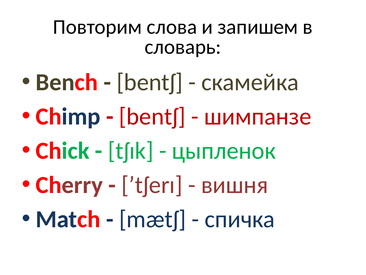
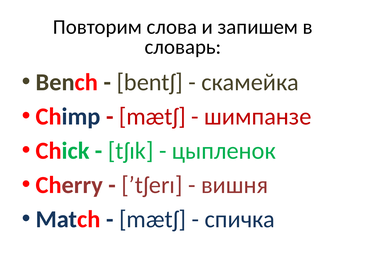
bentʃ at (152, 116): bentʃ -> mætʃ
